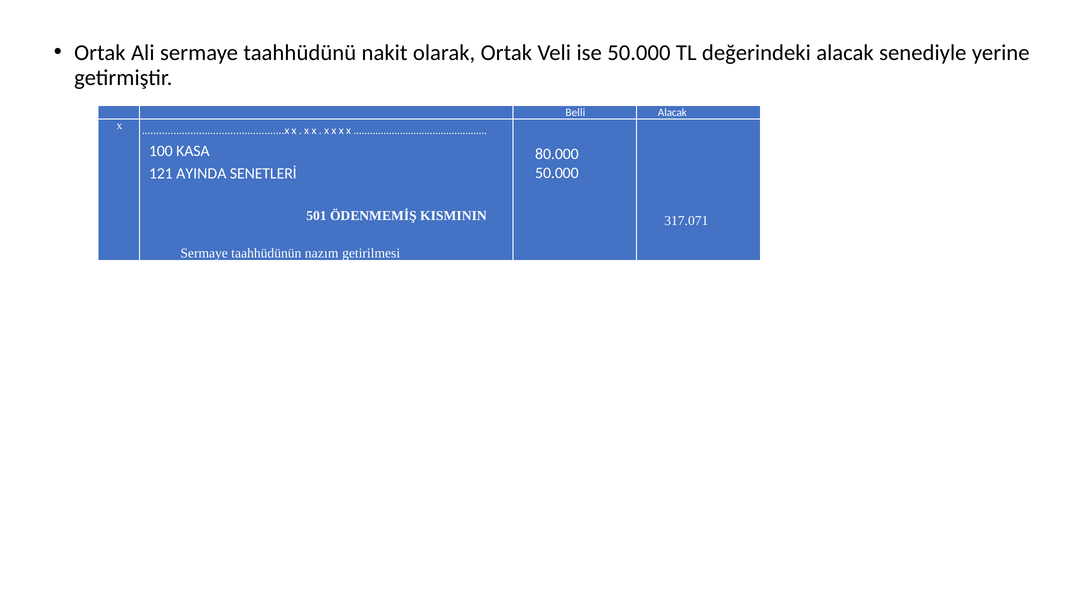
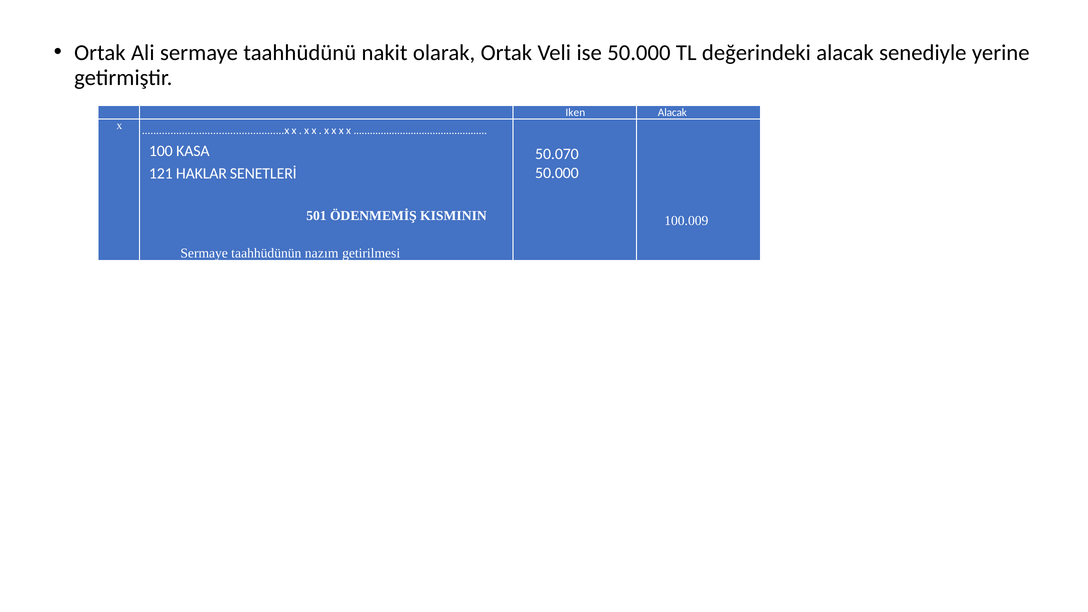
Belli: Belli -> Iken
80.000: 80.000 -> 50.070
AYINDA: AYINDA -> HAKLAR
317.071: 317.071 -> 100.009
